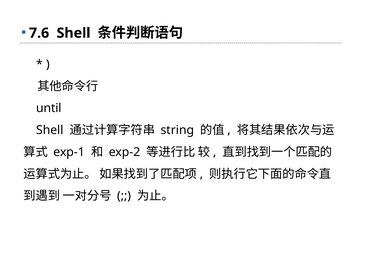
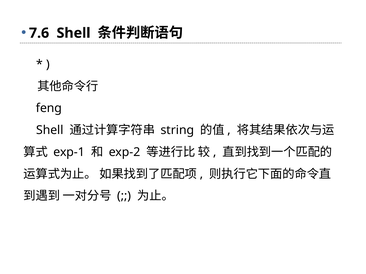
until: until -> feng
